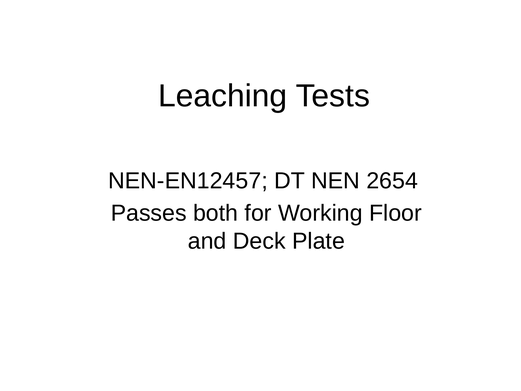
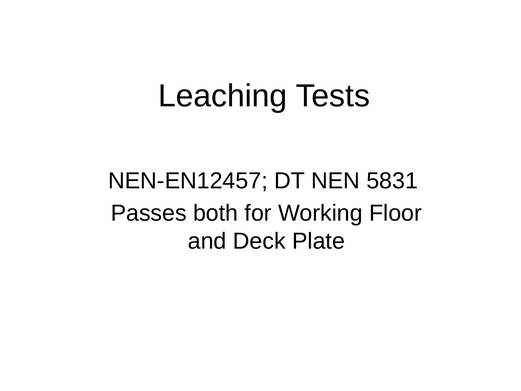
2654: 2654 -> 5831
